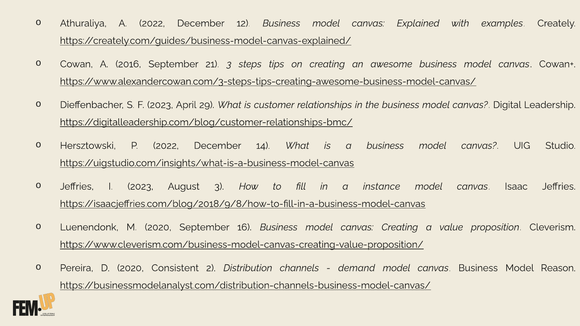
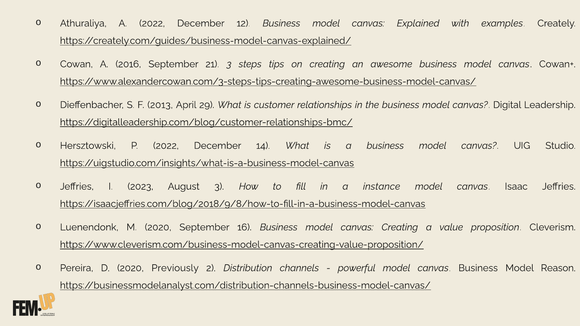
F 2023: 2023 -> 2013
Consistent: Consistent -> Previously
demand: demand -> powerful
